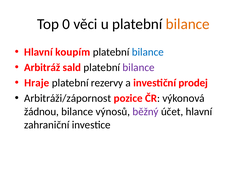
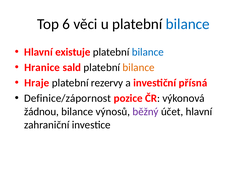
0: 0 -> 6
bilance at (188, 24) colour: orange -> blue
koupím: koupím -> existuje
Arbitráž: Arbitráž -> Hranice
bilance at (139, 67) colour: purple -> orange
prodej: prodej -> přísná
Arbitráži/zápornost: Arbitráži/zápornost -> Definice/zápornost
